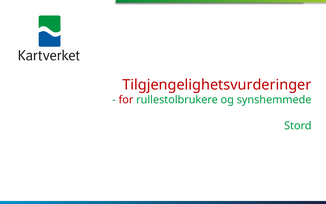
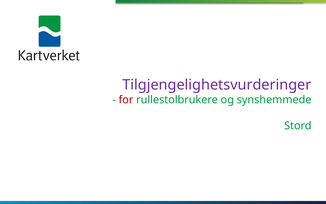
Tilgjengelighetsvurderinger colour: red -> purple
